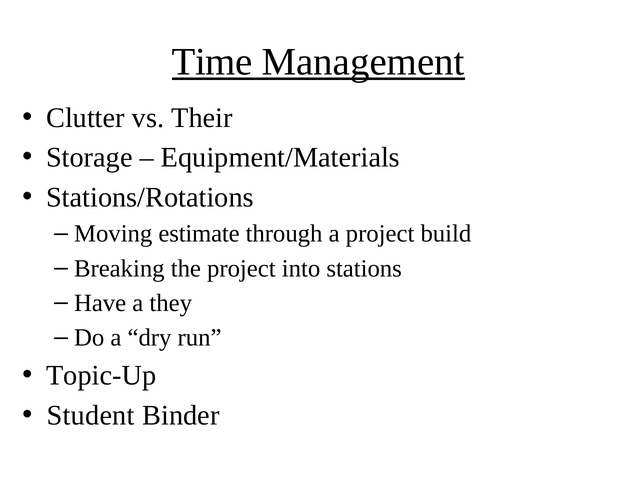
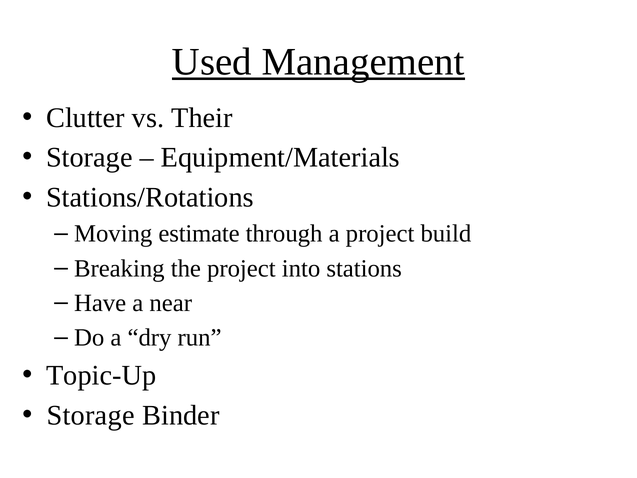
Time: Time -> Used
they: they -> near
Student at (91, 415): Student -> Storage
